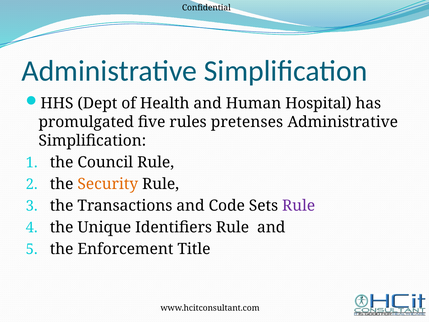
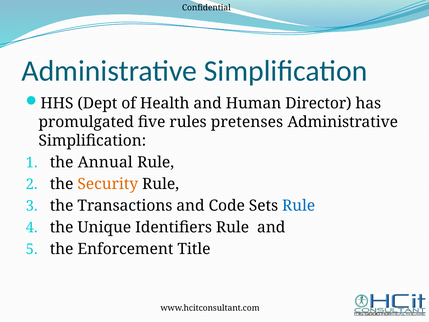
Hospital: Hospital -> Director
Council: Council -> Annual
Rule at (299, 205) colour: purple -> blue
